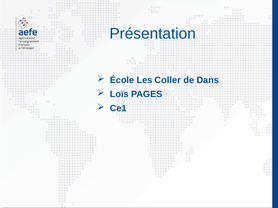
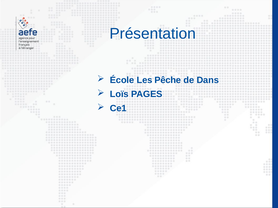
Coller: Coller -> Pêche
